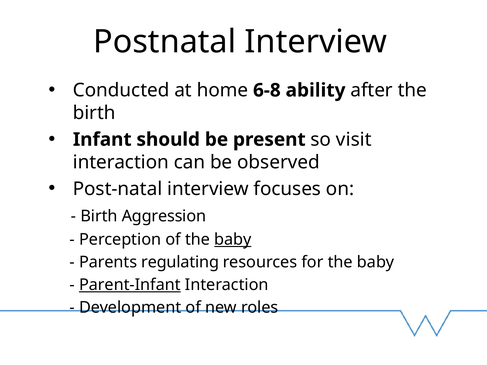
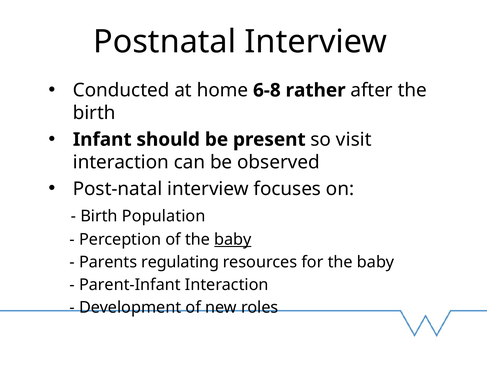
ability: ability -> rather
Aggression: Aggression -> Population
Parent-Infant underline: present -> none
